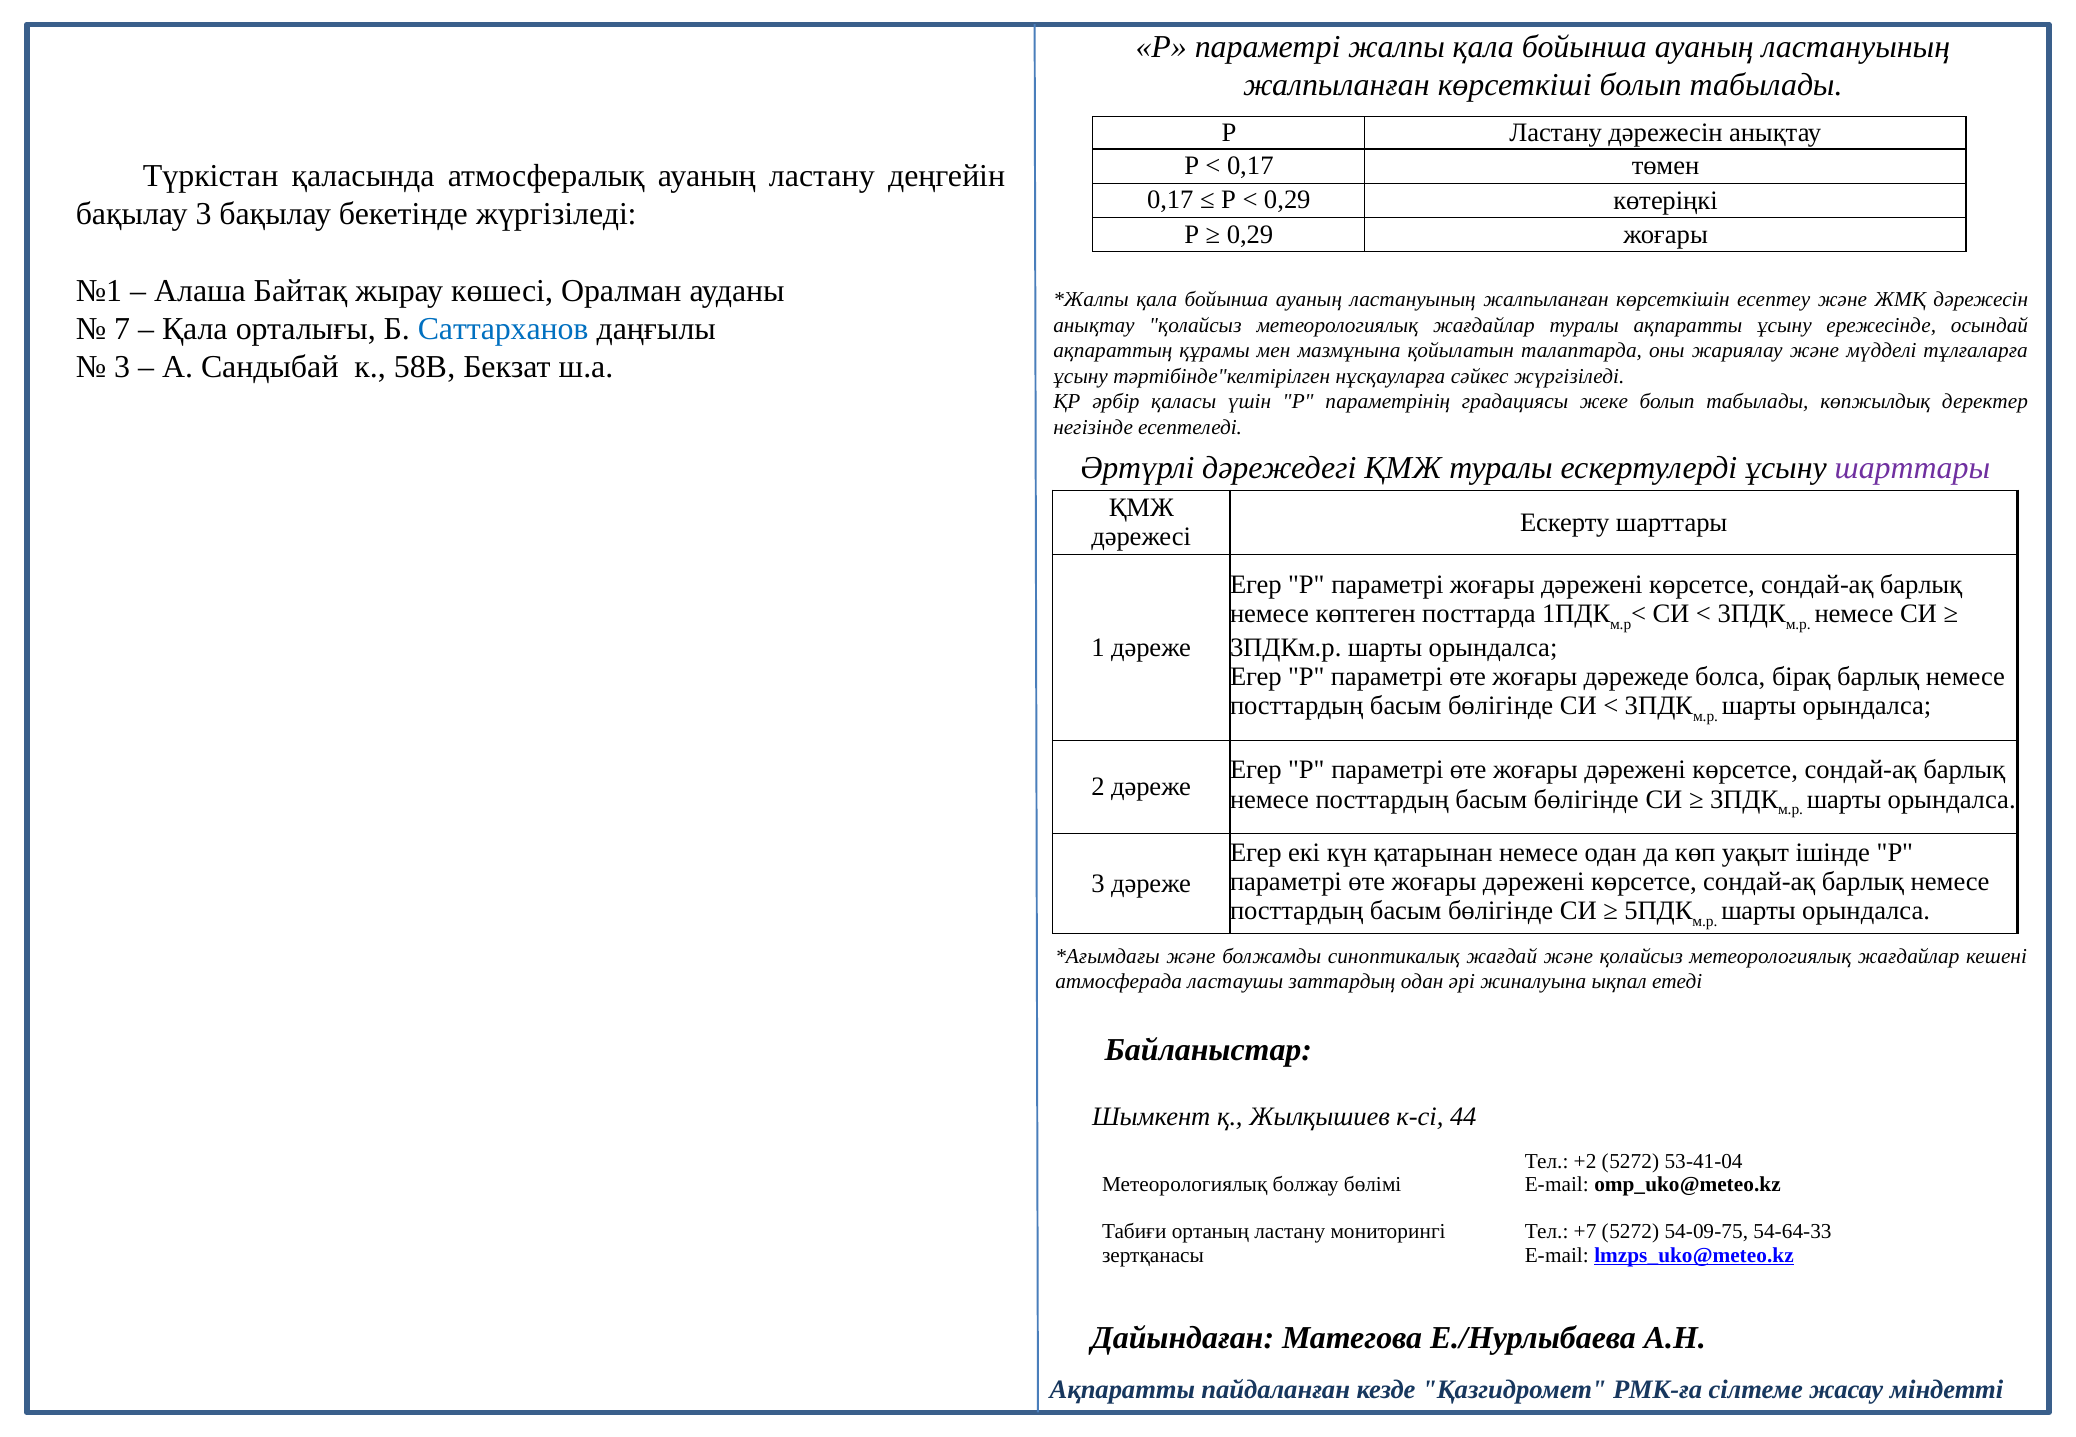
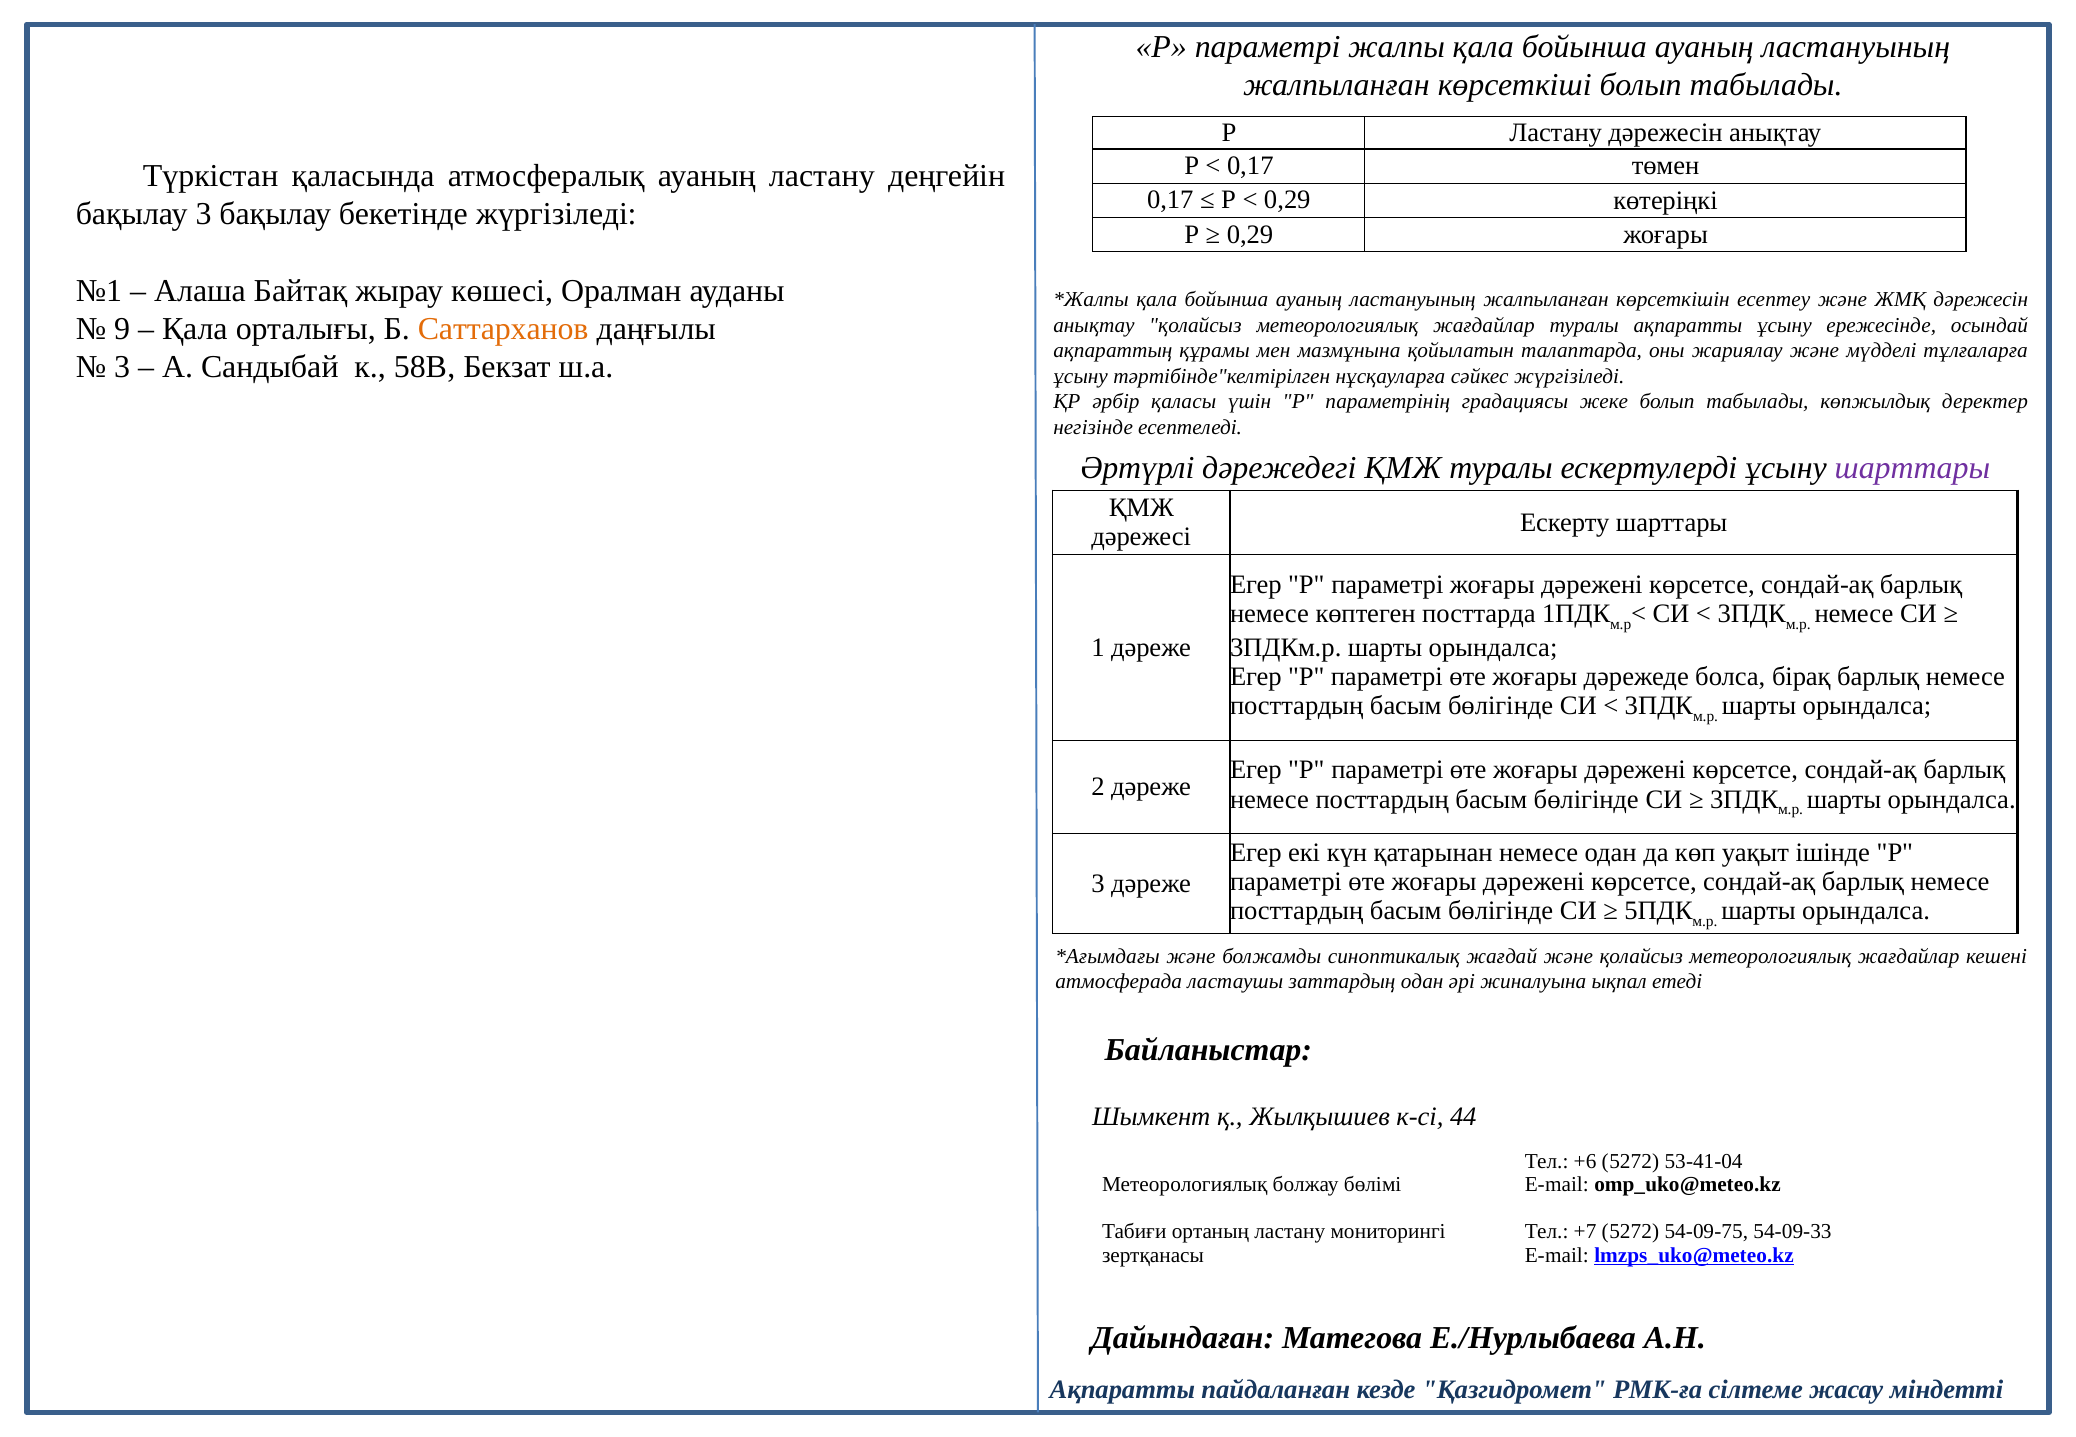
7: 7 -> 9
Саттарханов colour: blue -> orange
+2: +2 -> +6
54-64-33: 54-64-33 -> 54-09-33
